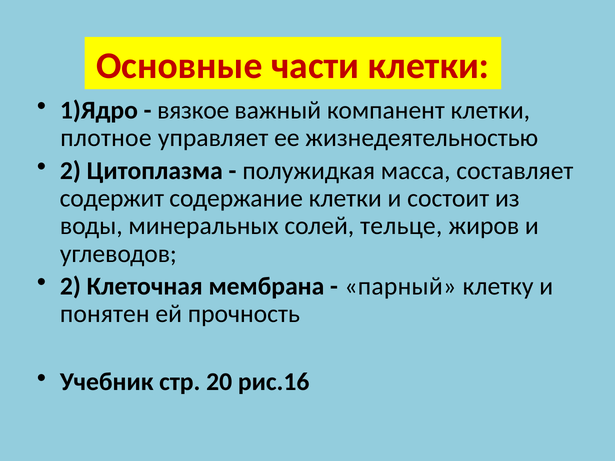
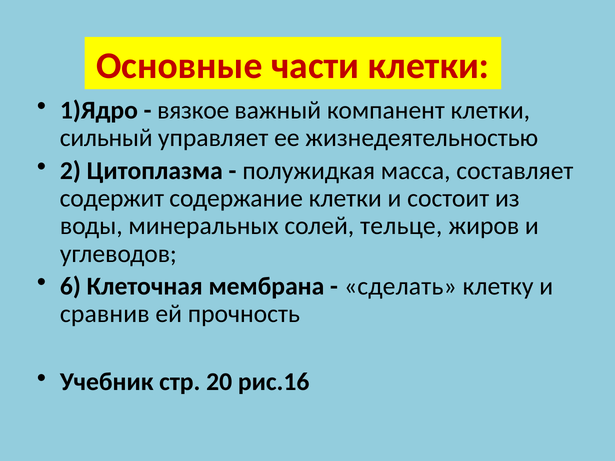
плотное: плотное -> сильный
2 at (70, 286): 2 -> 6
парный: парный -> сделать
понятен: понятен -> сравнив
